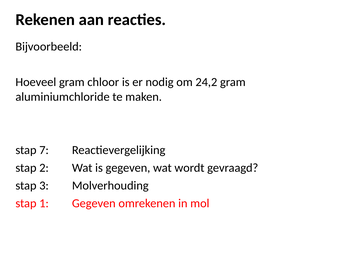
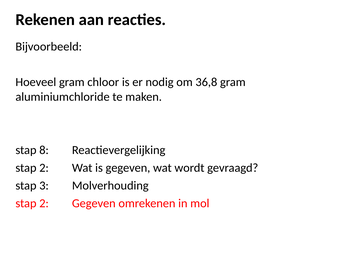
24,2: 24,2 -> 36,8
7: 7 -> 8
1 at (44, 204): 1 -> 2
